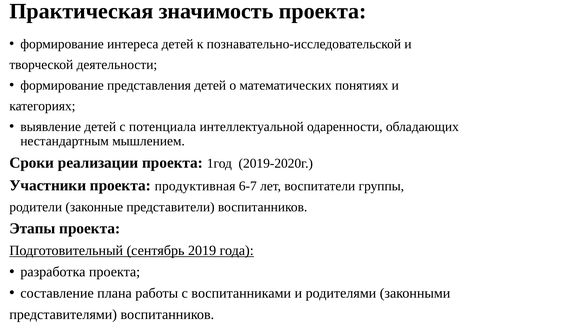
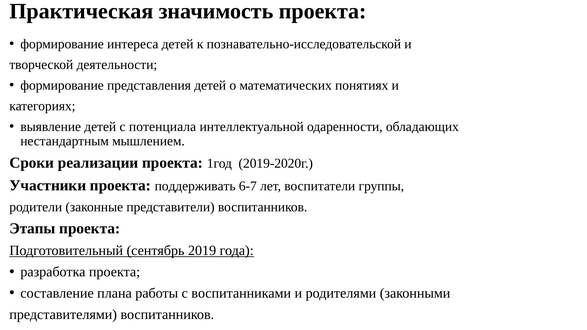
продуктивная: продуктивная -> поддерживать
